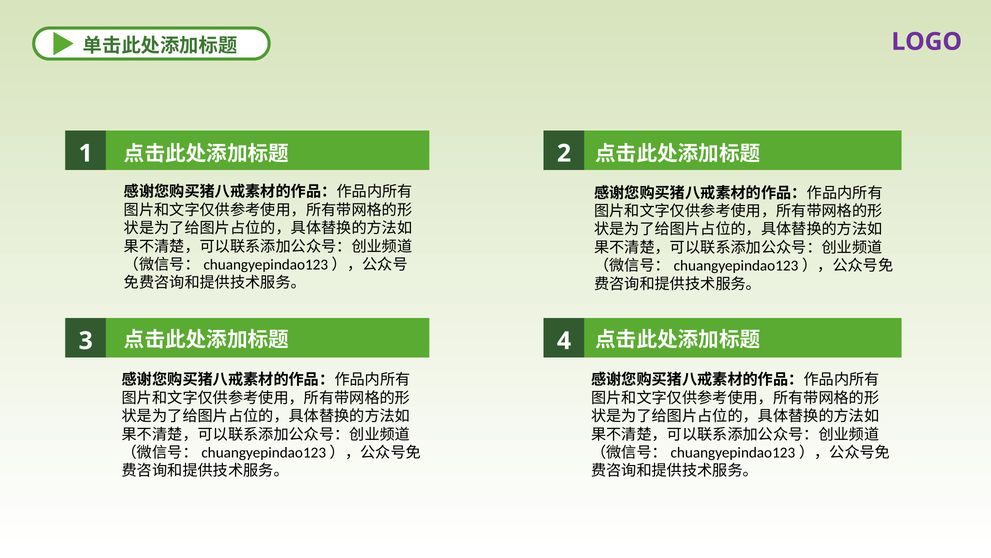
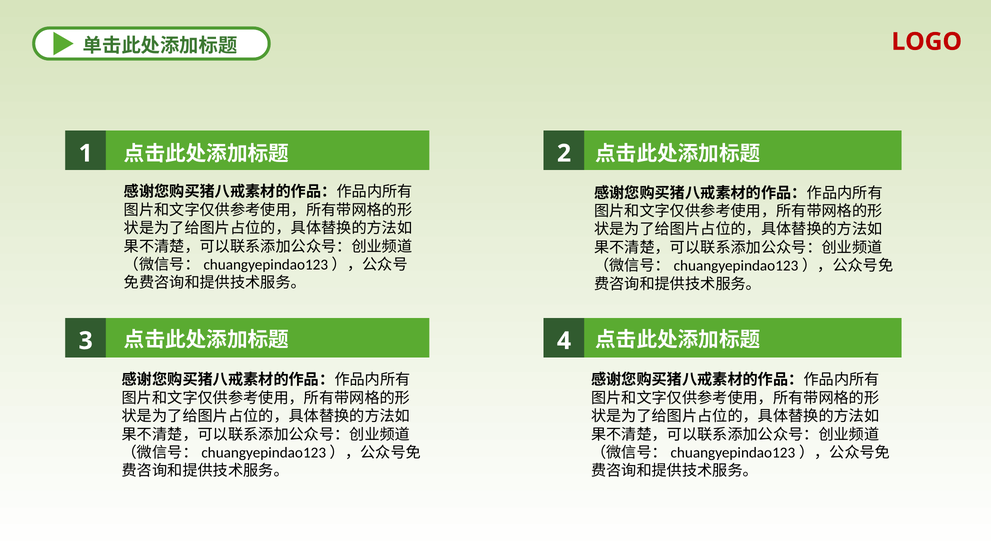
LOGO colour: purple -> red
